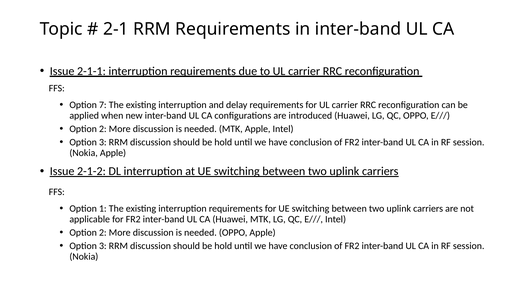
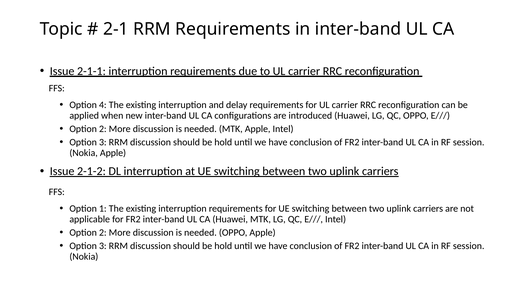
7: 7 -> 4
